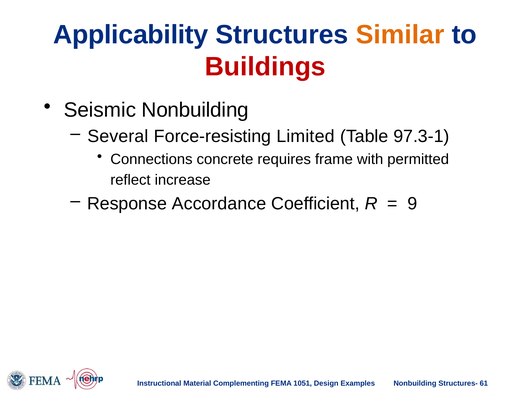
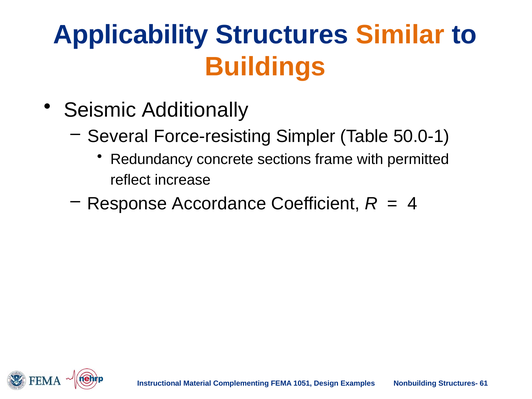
Buildings colour: red -> orange
Seismic Nonbuilding: Nonbuilding -> Additionally
Limited: Limited -> Simpler
97.3-1: 97.3-1 -> 50.0-1
Connections: Connections -> Redundancy
requires: requires -> sections
9: 9 -> 4
